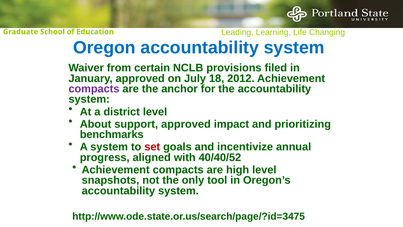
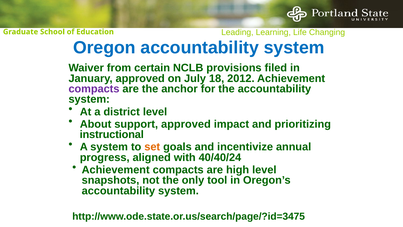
benchmarks: benchmarks -> instructional
set colour: red -> orange
40/40/52: 40/40/52 -> 40/40/24
